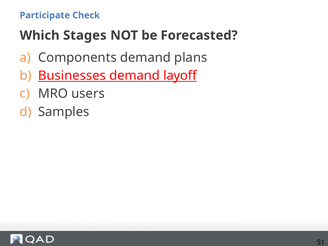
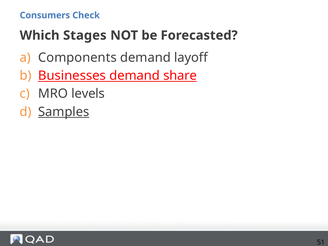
Participate: Participate -> Consumers
plans: plans -> layoff
layoff: layoff -> share
users: users -> levels
Samples underline: none -> present
